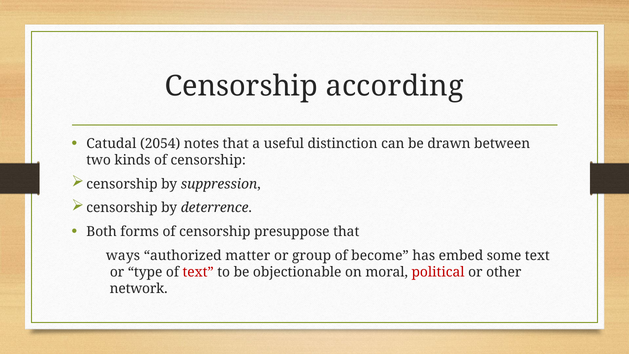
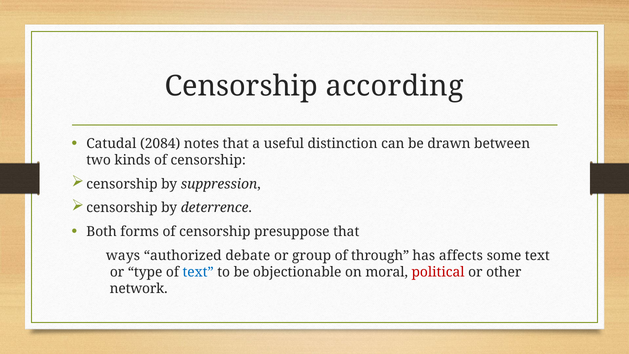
2054: 2054 -> 2084
matter: matter -> debate
become: become -> through
embed: embed -> affects
text at (198, 272) colour: red -> blue
